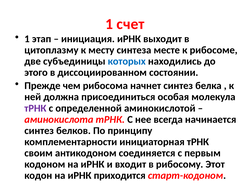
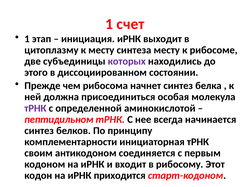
синтеза месте: месте -> месту
которых colour: blue -> purple
аминокислота: аминокислота -> пептидильном
